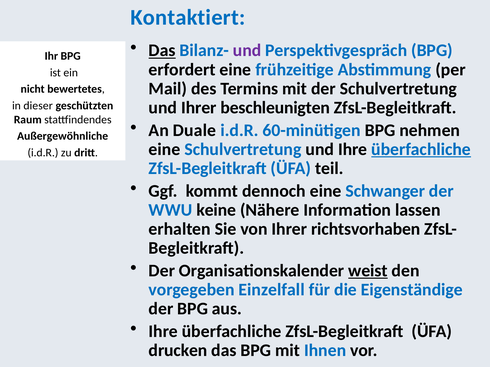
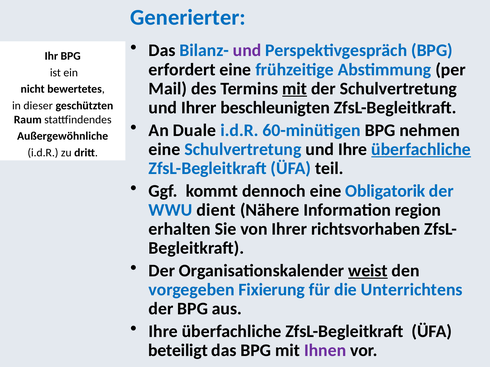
Kontaktiert: Kontaktiert -> Generierter
Das at (162, 51) underline: present -> none
mit at (295, 89) underline: none -> present
Schwanger: Schwanger -> Obligatorik
keine: keine -> dient
lassen: lassen -> region
Einzelfall: Einzelfall -> Fixierung
Eigenständige: Eigenständige -> Unterrichtens
drucken: drucken -> beteiligt
Ihnen colour: blue -> purple
